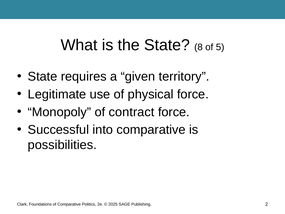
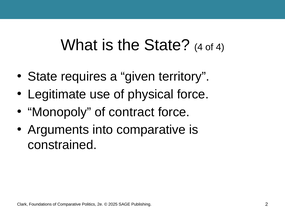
State 8: 8 -> 4
of 5: 5 -> 4
Successful: Successful -> Arguments
possibilities: possibilities -> constrained
